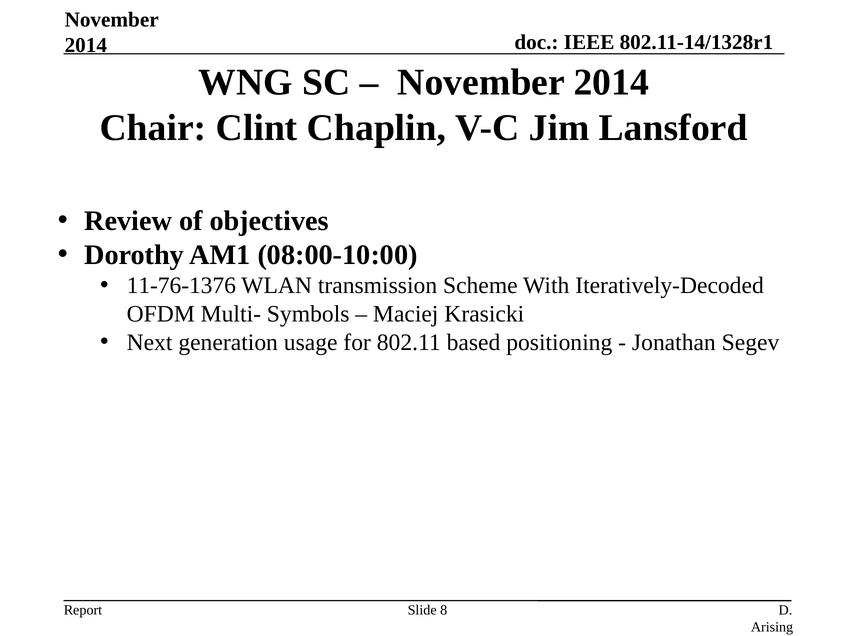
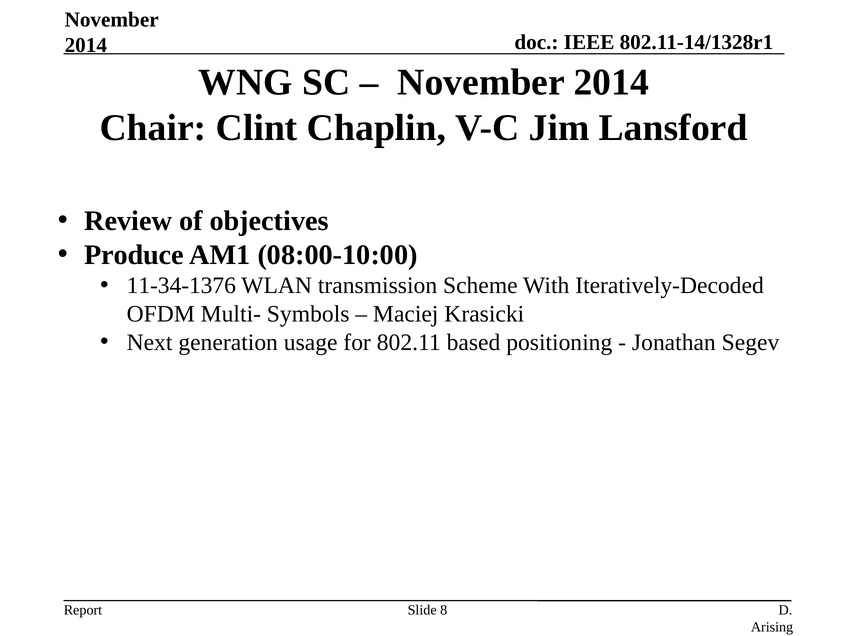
Dorothy: Dorothy -> Produce
11-76-1376: 11-76-1376 -> 11-34-1376
